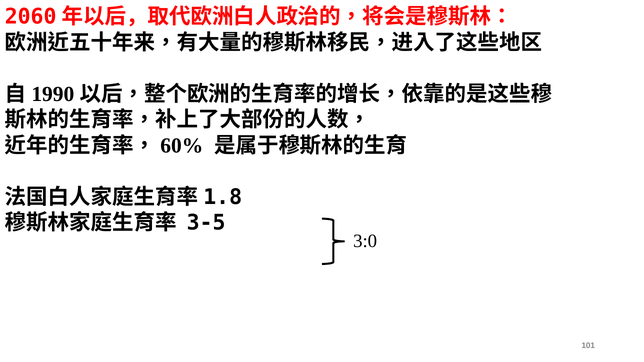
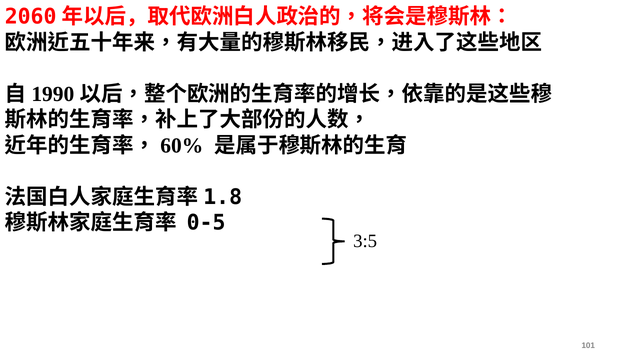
3-5: 3-5 -> 0-5
3:0: 3:0 -> 3:5
